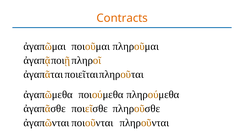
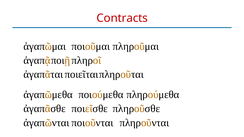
Contracts colour: orange -> red
